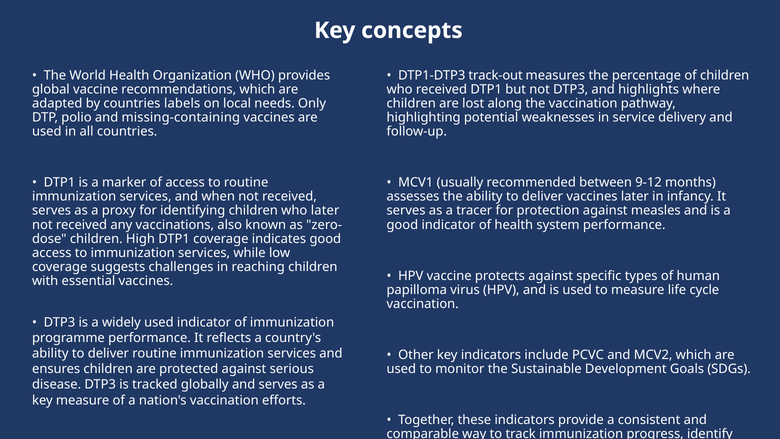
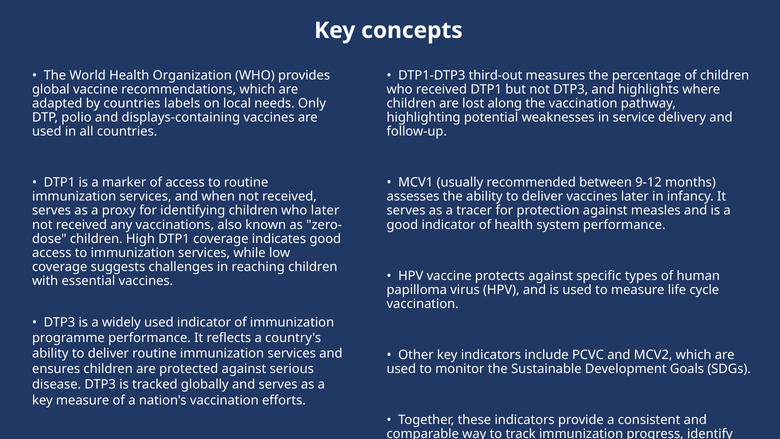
track-out: track-out -> third-out
missing-containing: missing-containing -> displays-containing
